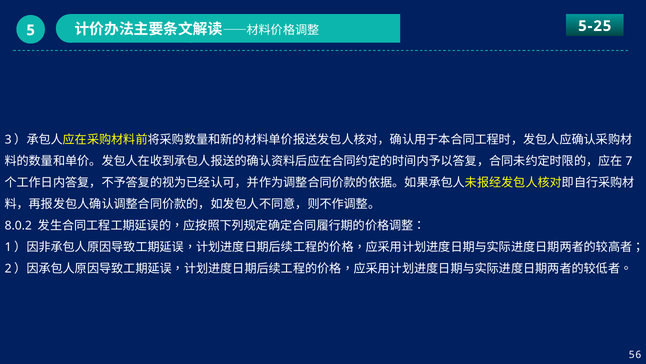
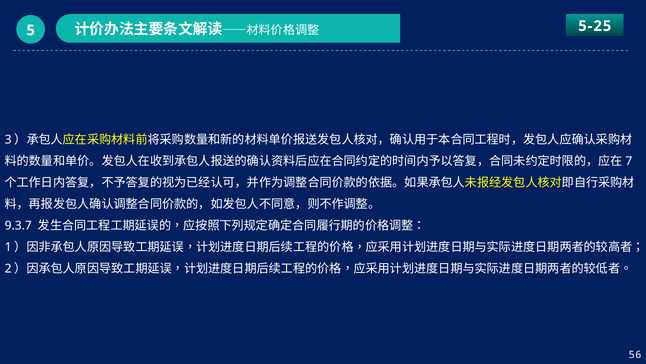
8.0.2: 8.0.2 -> 9.3.7
